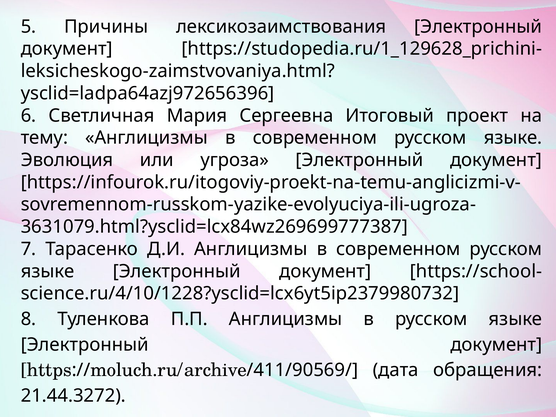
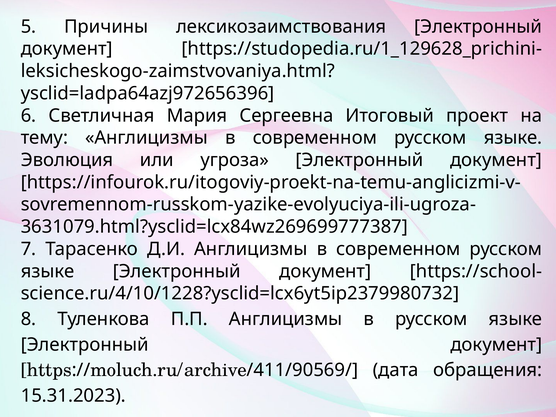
21.44.3272: 21.44.3272 -> 15.31.2023
